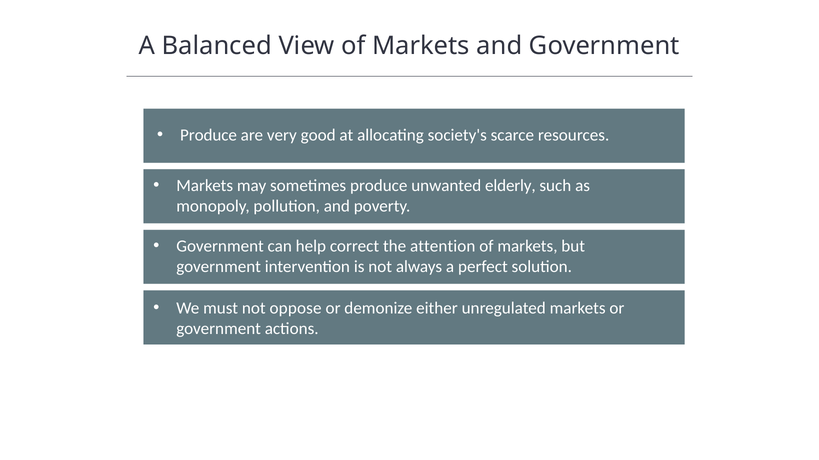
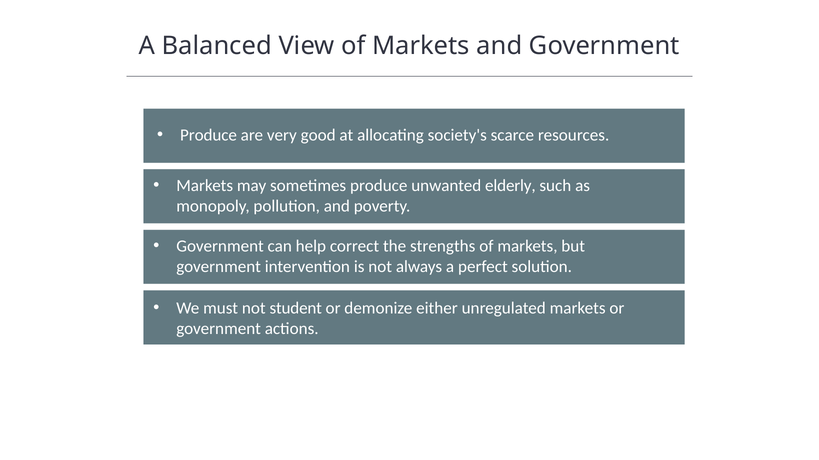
attention: attention -> strengths
oppose: oppose -> student
